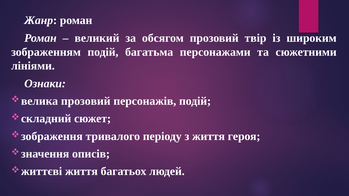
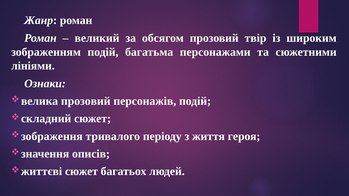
життя at (81, 172): життя -> сюжет
